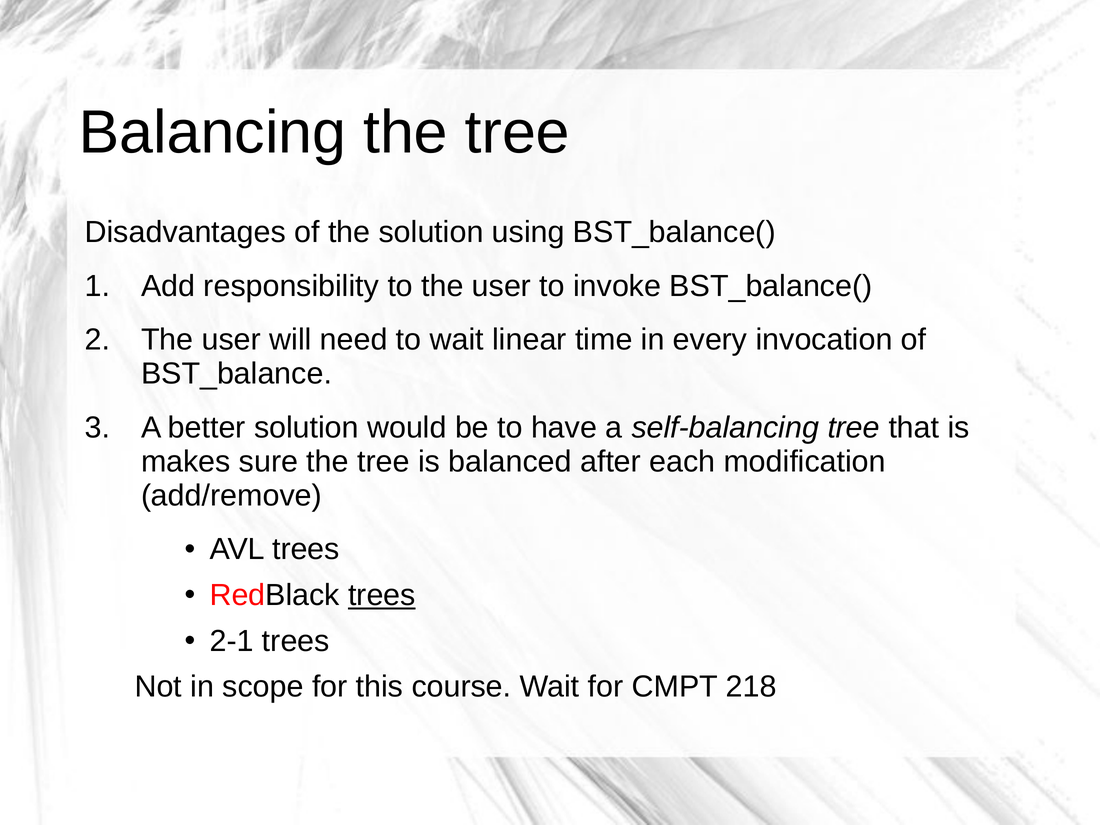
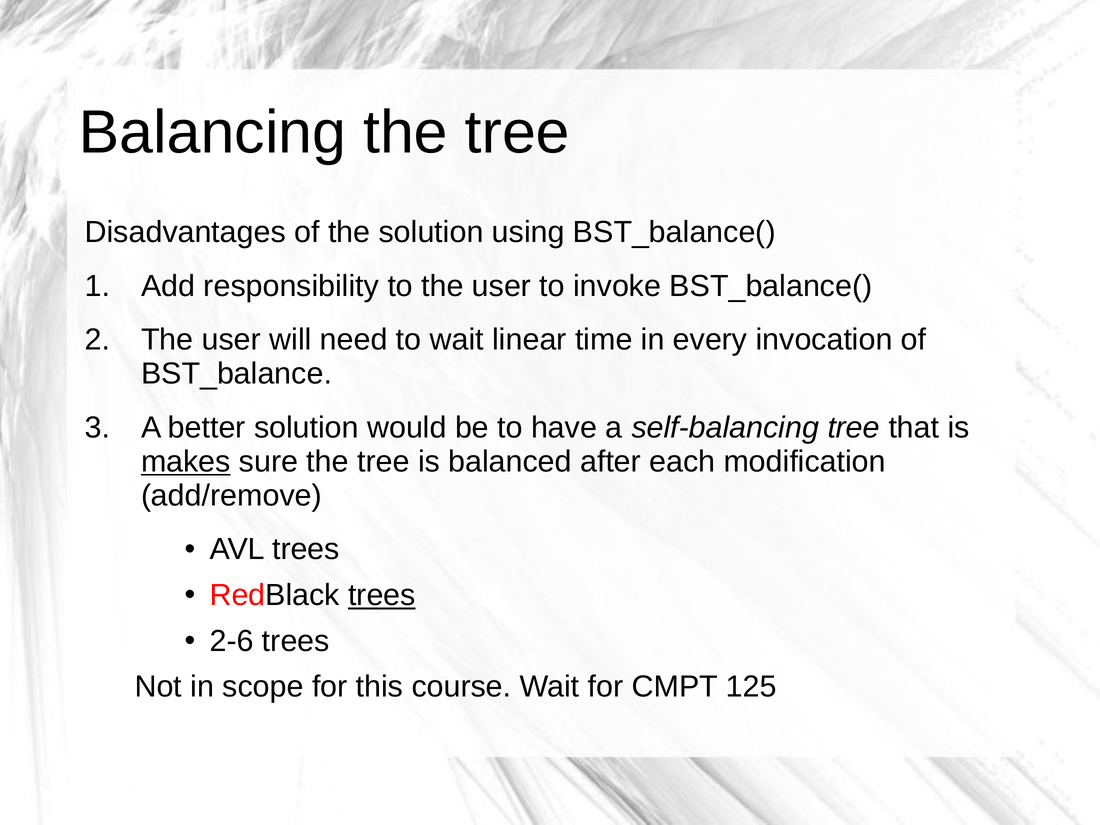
makes underline: none -> present
2-1: 2-1 -> 2-6
218: 218 -> 125
